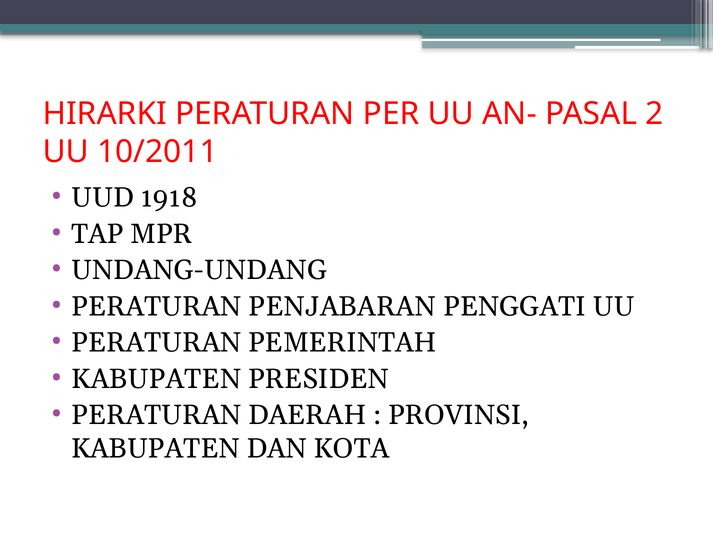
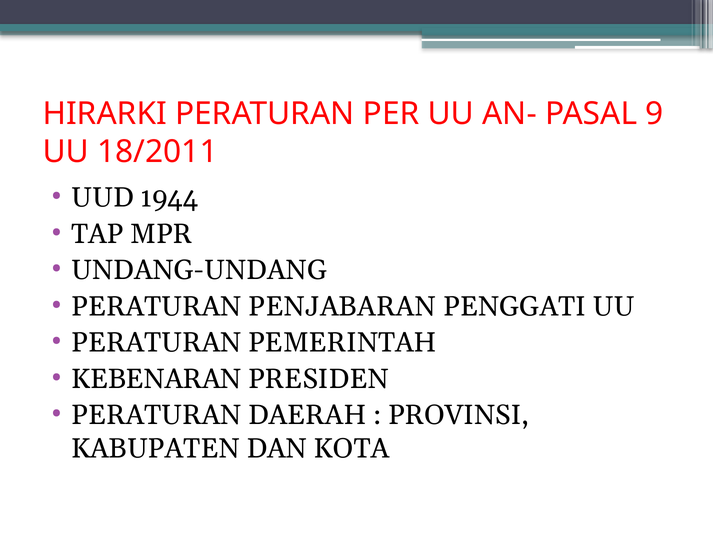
2: 2 -> 9
10/2011: 10/2011 -> 18/2011
1918: 1918 -> 1944
KABUPATEN at (156, 379): KABUPATEN -> KEBENARAN
